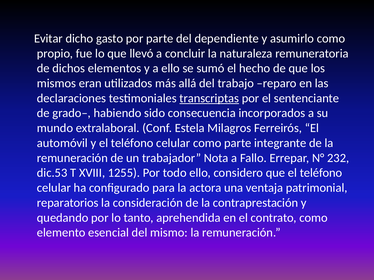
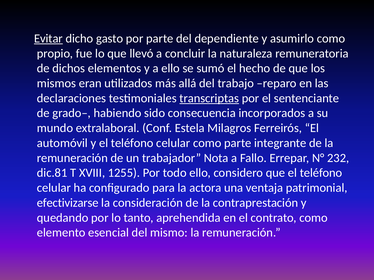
Evitar underline: none -> present
dic.53: dic.53 -> dic.81
reparatorios: reparatorios -> efectivizarse
